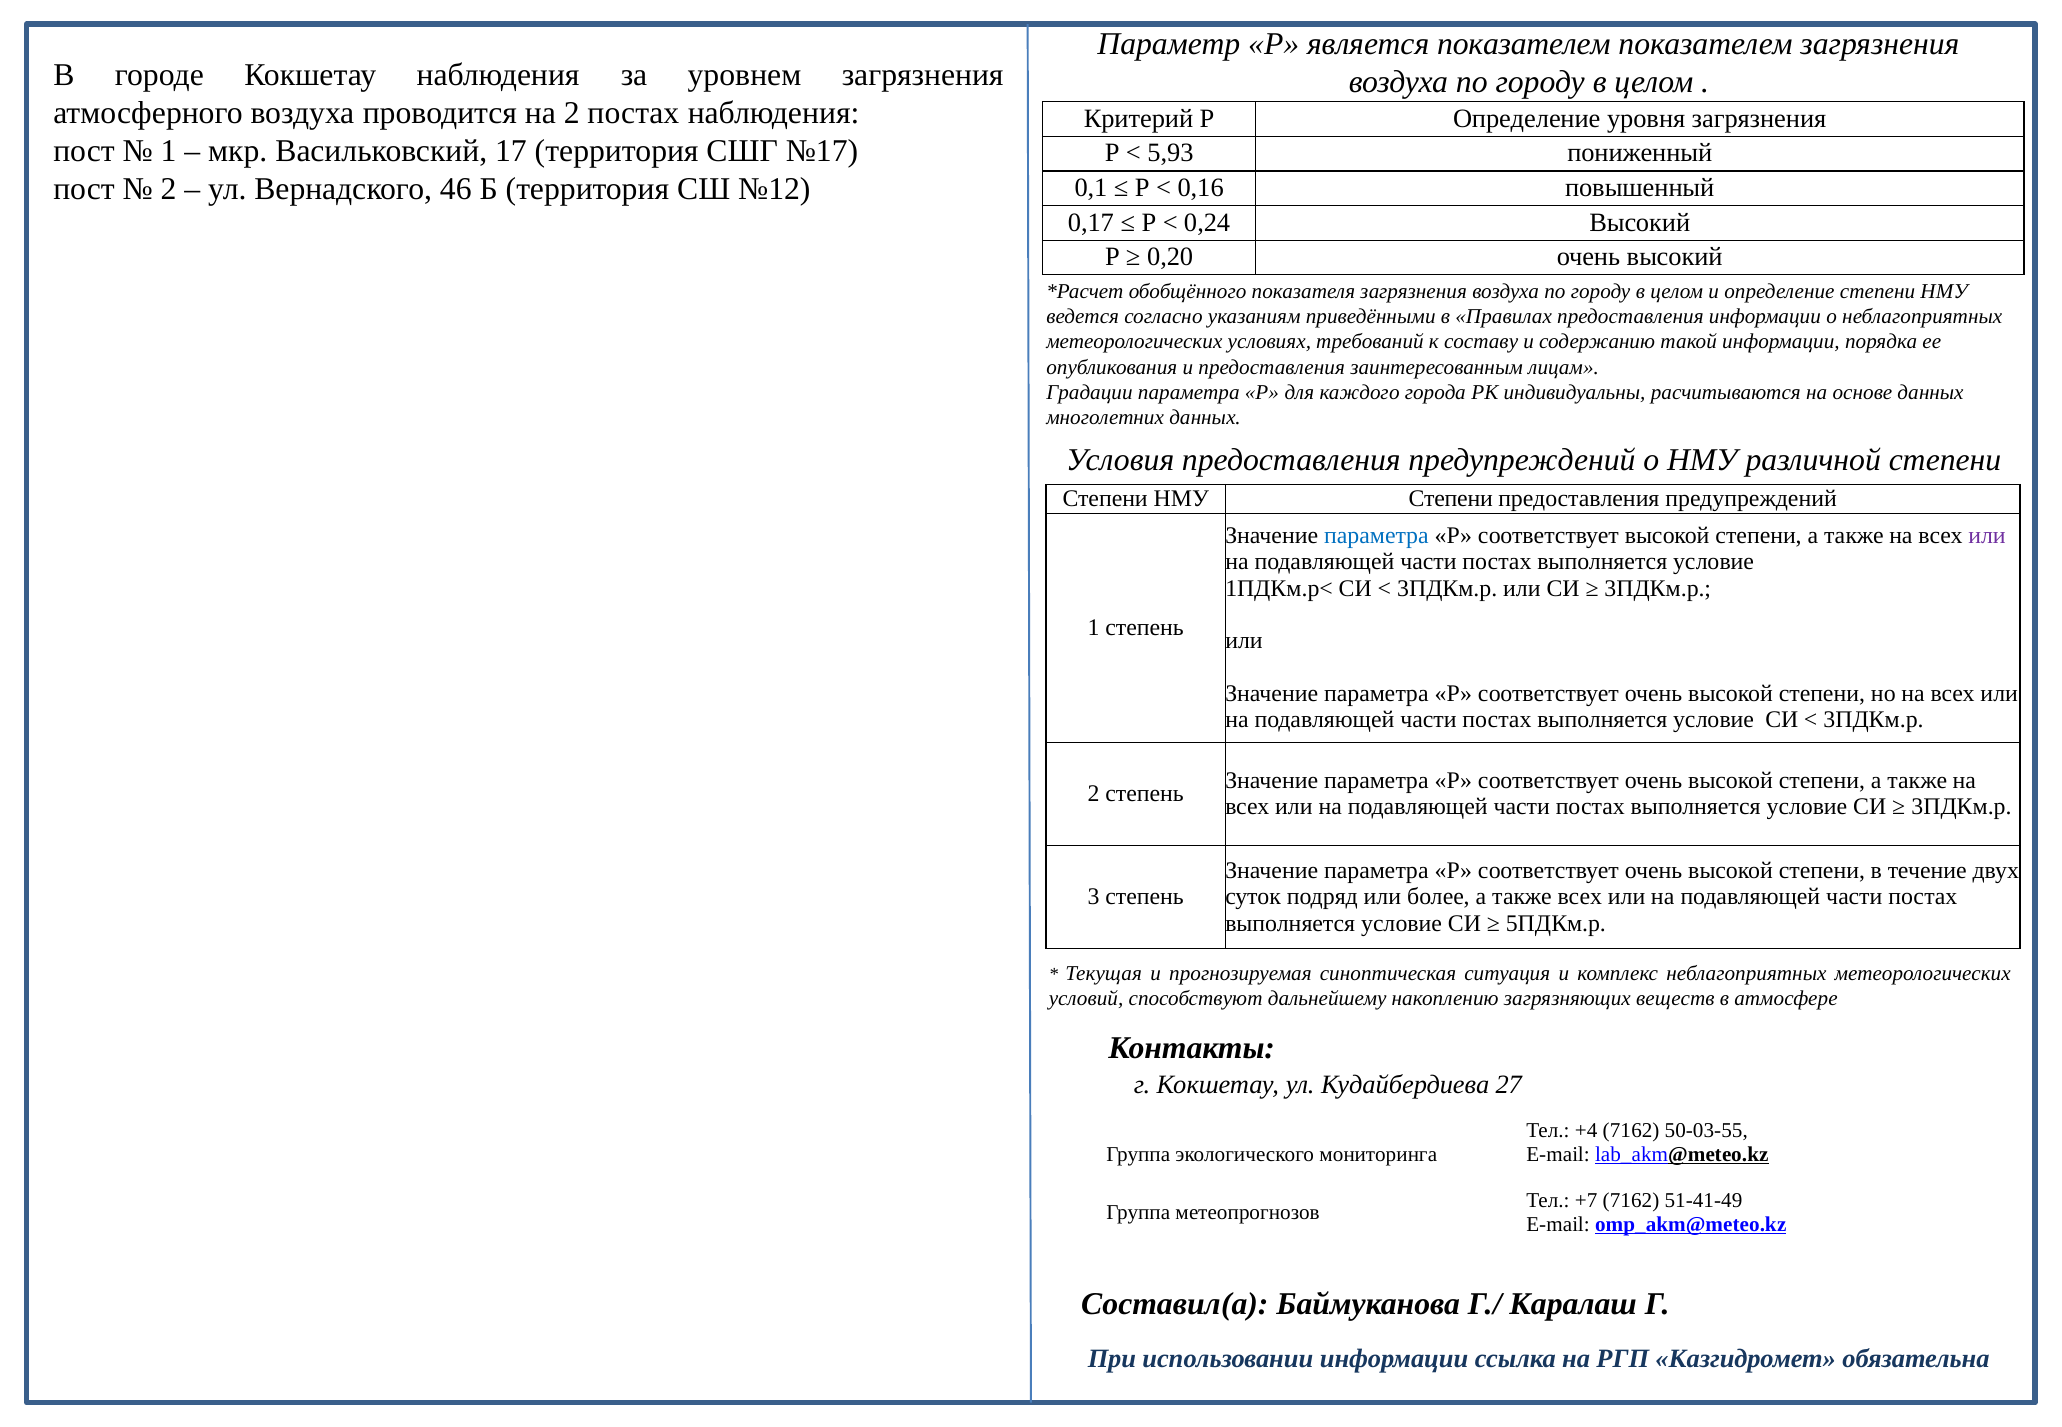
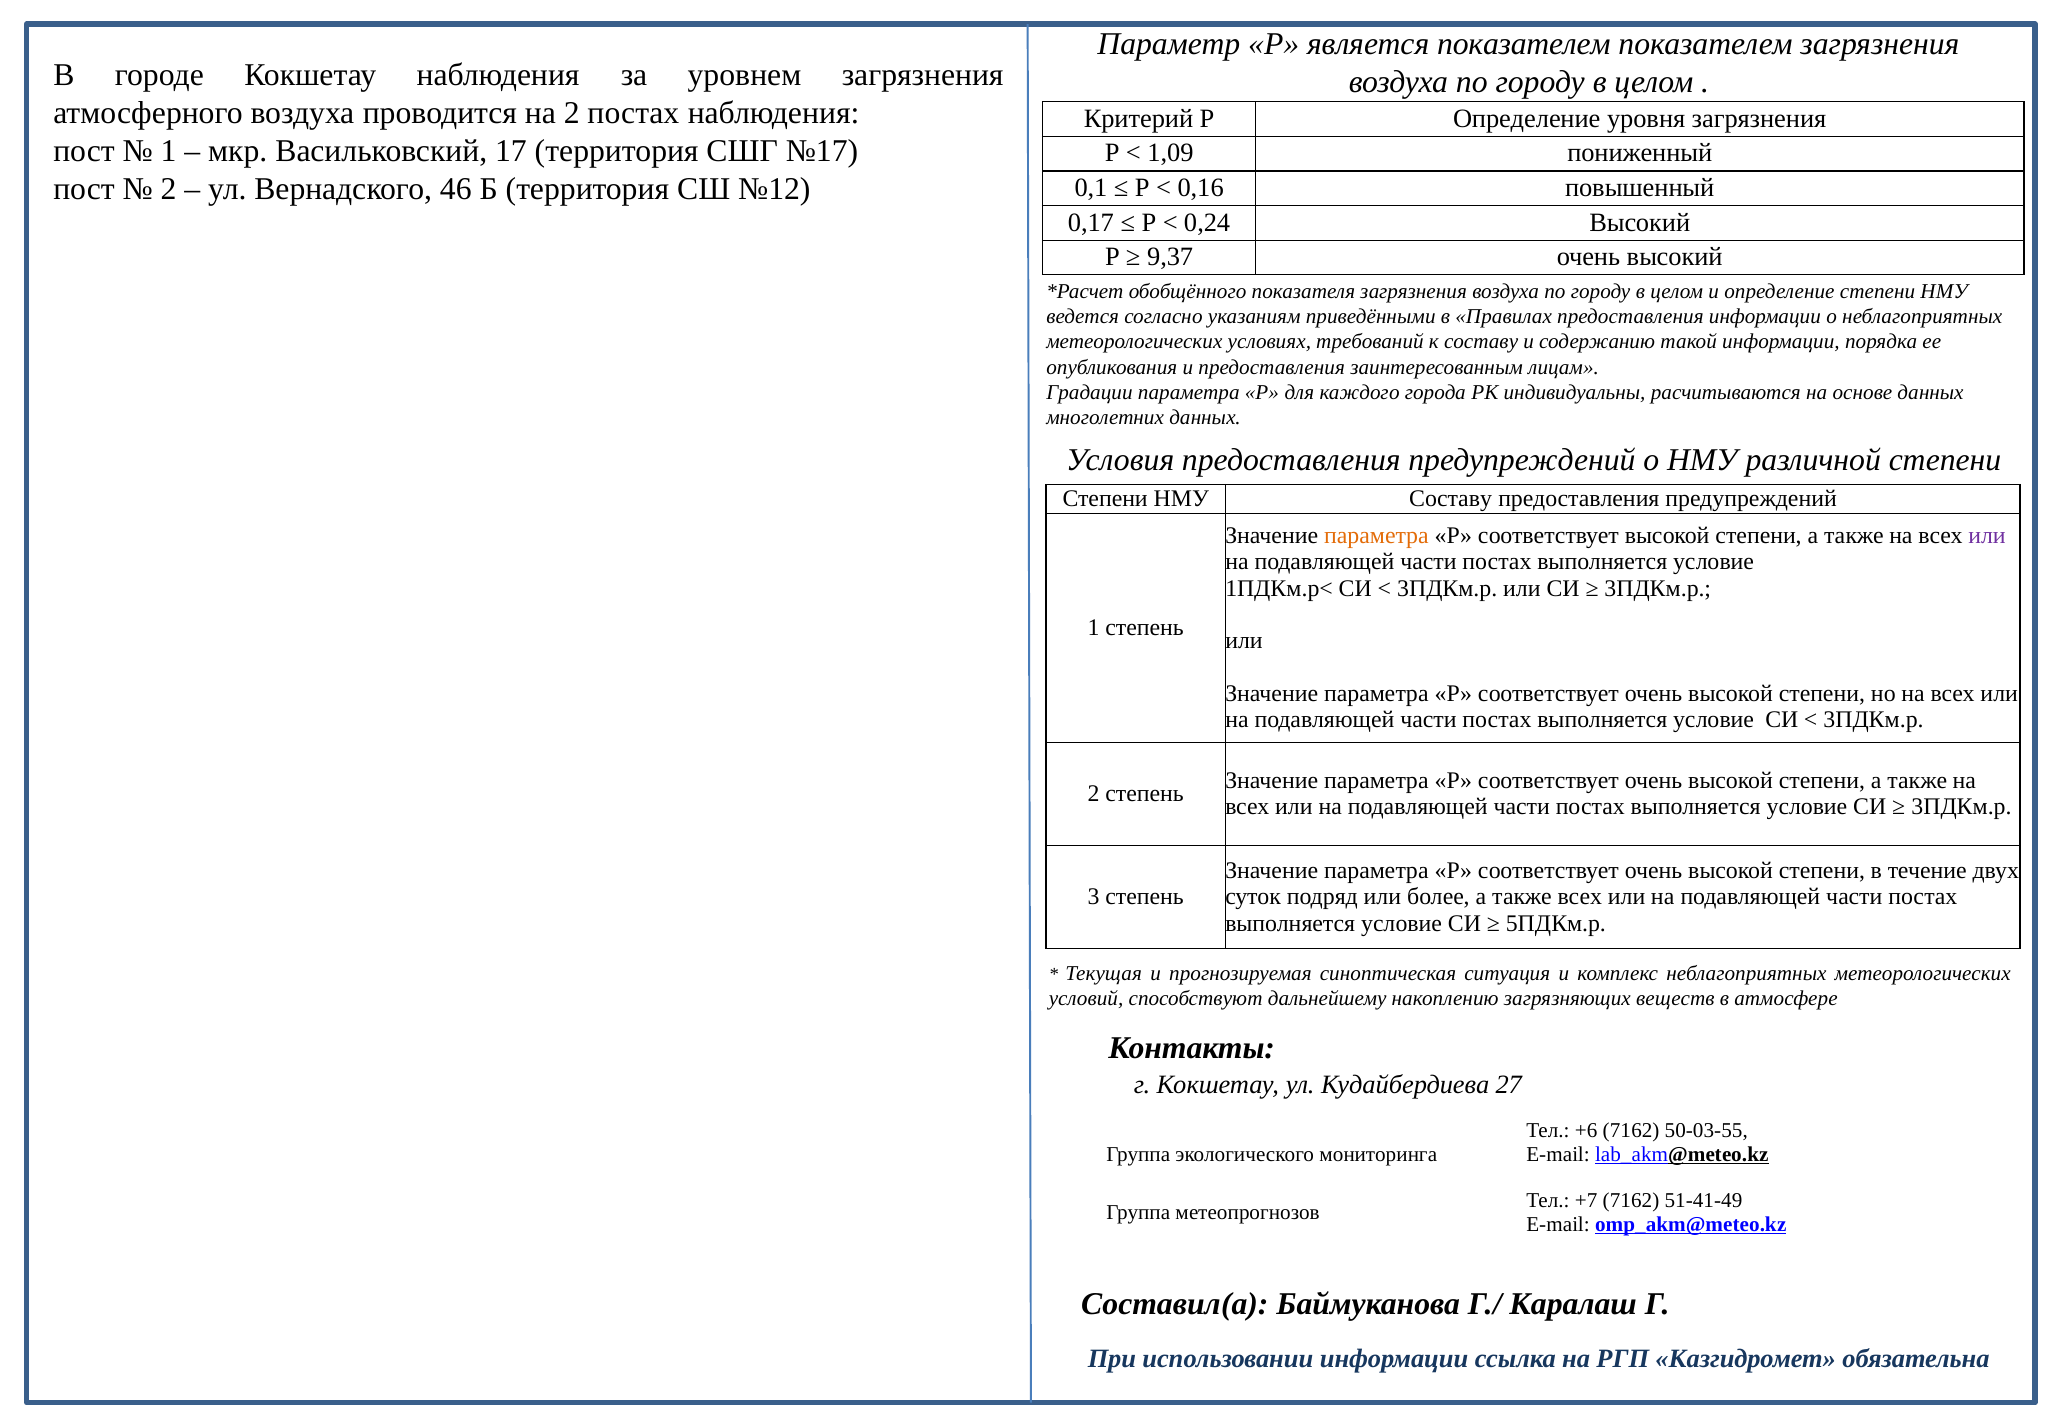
5,93: 5,93 -> 1,09
0,20: 0,20 -> 9,37
НМУ Степени: Степени -> Составу
параметра at (1376, 536) colour: blue -> orange
+4: +4 -> +6
